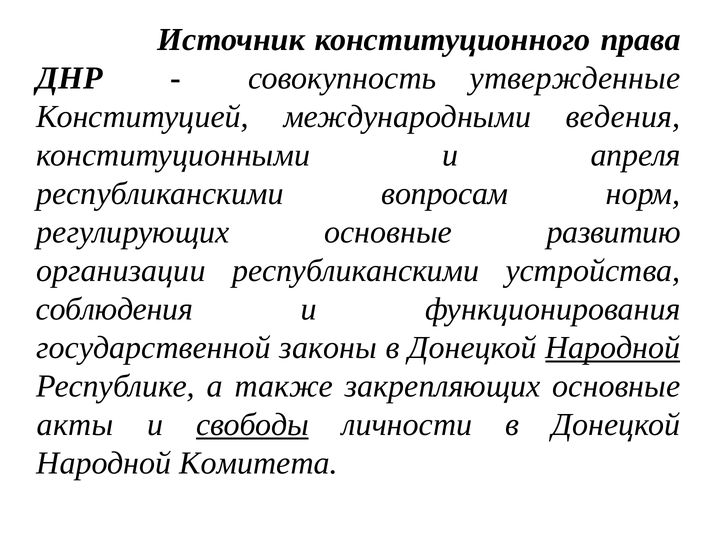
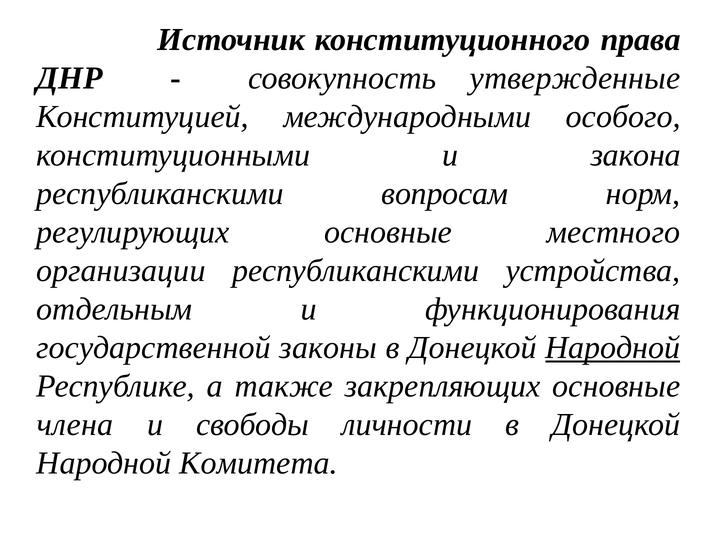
ведения: ведения -> особого
апреля: апреля -> закона
развитию: развитию -> местного
соблюдения: соблюдения -> отдельным
акты: акты -> члена
свободы underline: present -> none
